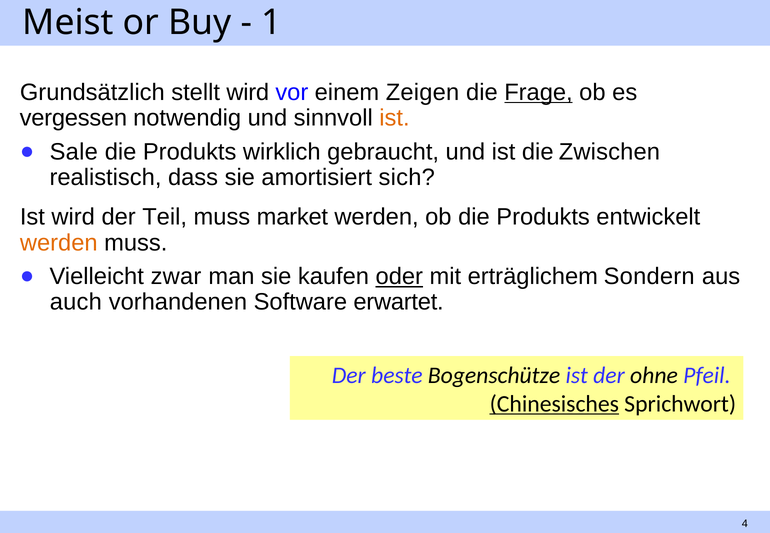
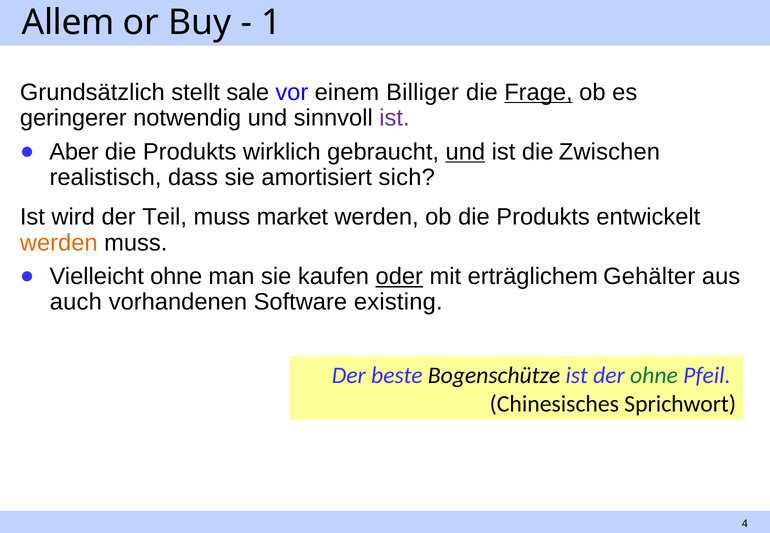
Meist: Meist -> Allem
stellt wird: wird -> sale
Zeigen: Zeigen -> Billiger
vergessen: vergessen -> geringerer
ist at (394, 118) colour: orange -> purple
Sale: Sale -> Aber
und at (465, 152) underline: none -> present
Vielleicht zwar: zwar -> ohne
Sondern: Sondern -> Gehälter
erwartet: erwartet -> existing
ohne at (654, 375) colour: black -> green
Chinesisches underline: present -> none
